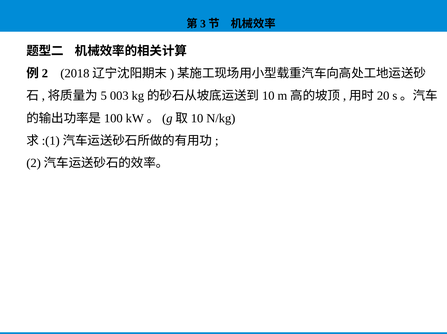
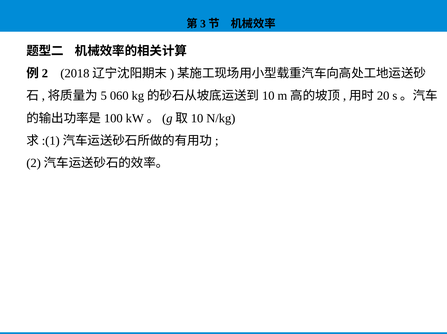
003: 003 -> 060
